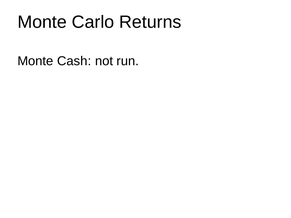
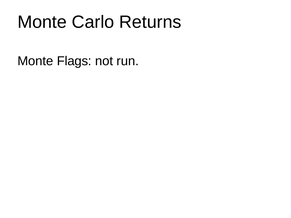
Cash: Cash -> Flags
